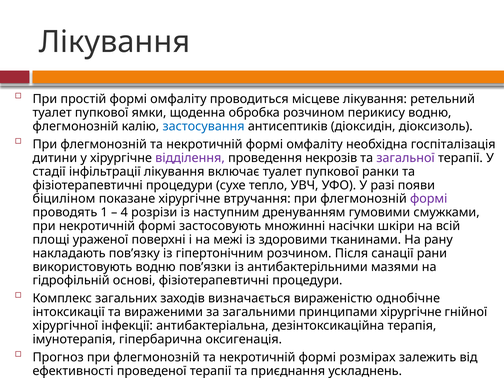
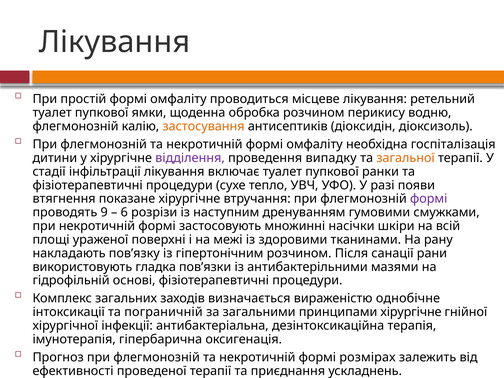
застосування colour: blue -> orange
некрозів: некрозів -> випадку
загальної colour: purple -> orange
біциліном: біциліном -> втягнення
1: 1 -> 9
4: 4 -> 6
використовують водню: водню -> гладка
вираженими: вираженими -> пограничній
